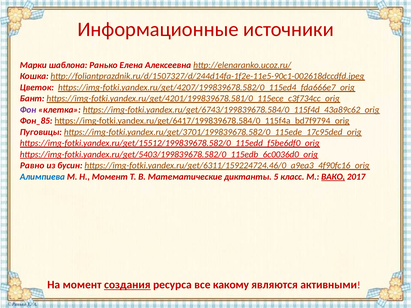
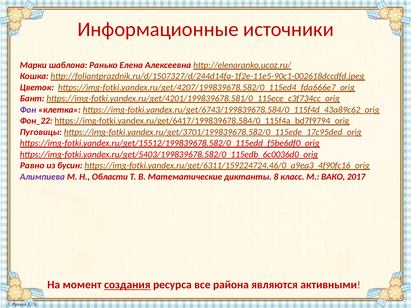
Фон_85: Фон_85 -> Фон_22
Алимпиева colour: blue -> purple
Н Момент: Момент -> Области
5: 5 -> 8
ВАКО underline: present -> none
какому: какому -> района
